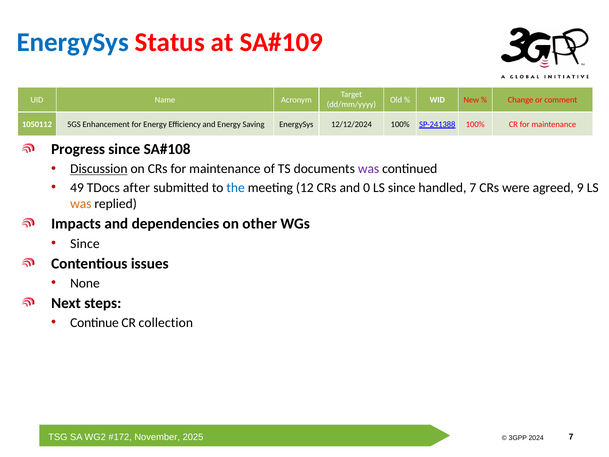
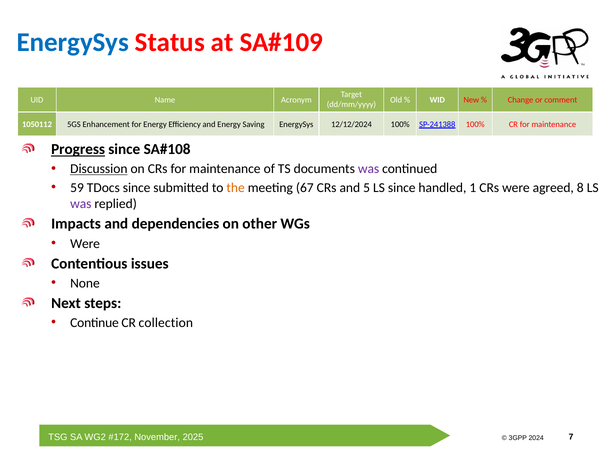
Progress underline: none -> present
49: 49 -> 59
TDocs after: after -> since
the colour: blue -> orange
12: 12 -> 67
0: 0 -> 5
handled 7: 7 -> 1
9: 9 -> 8
was at (81, 204) colour: orange -> purple
Since at (85, 243): Since -> Were
